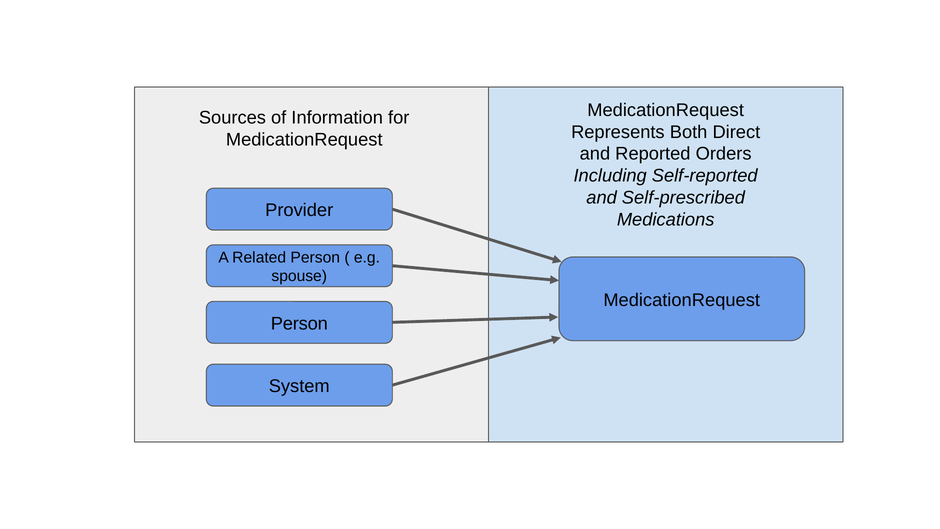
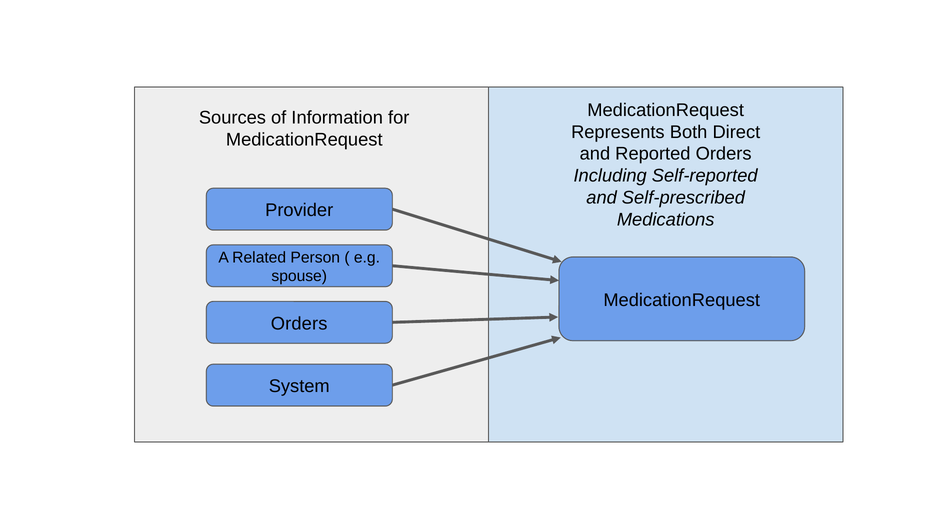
Person at (299, 323): Person -> Orders
